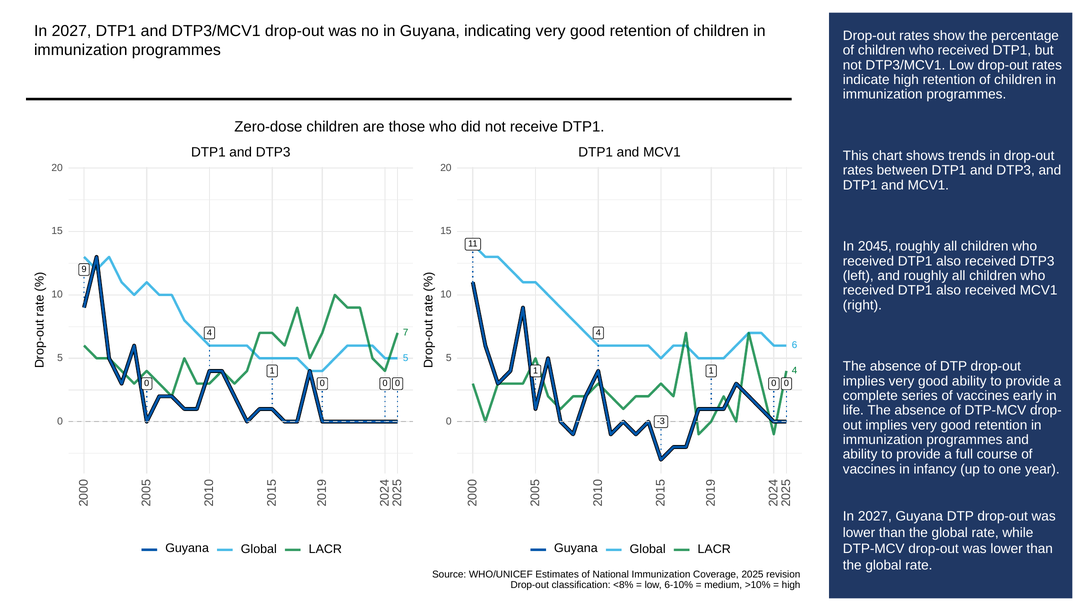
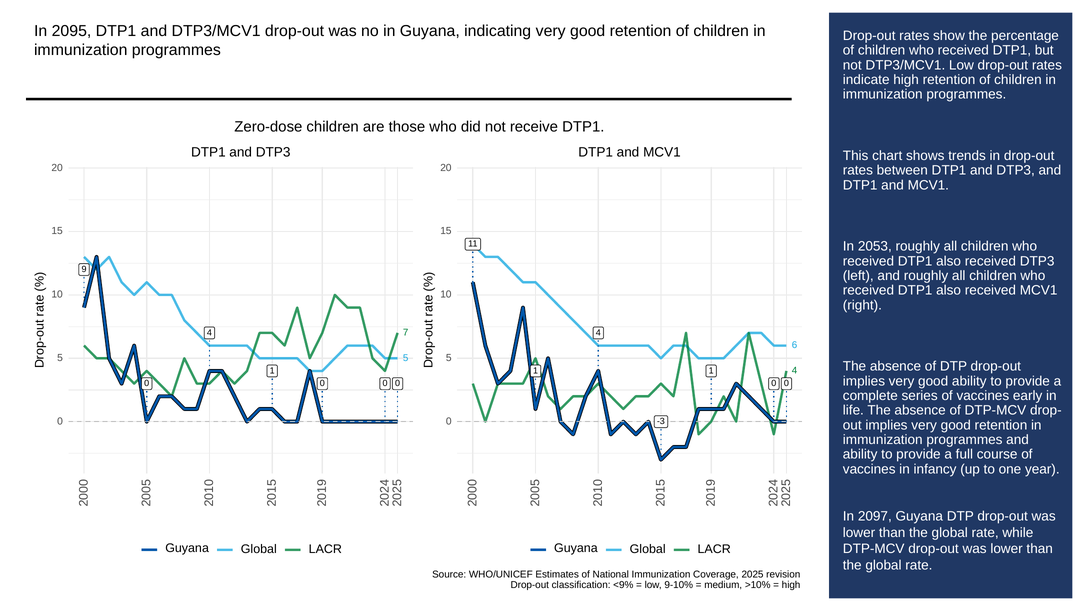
2027 at (72, 31): 2027 -> 2095
2045: 2045 -> 2053
2027 at (875, 516): 2027 -> 2097
<8%: <8% -> <9%
6-10%: 6-10% -> 9-10%
